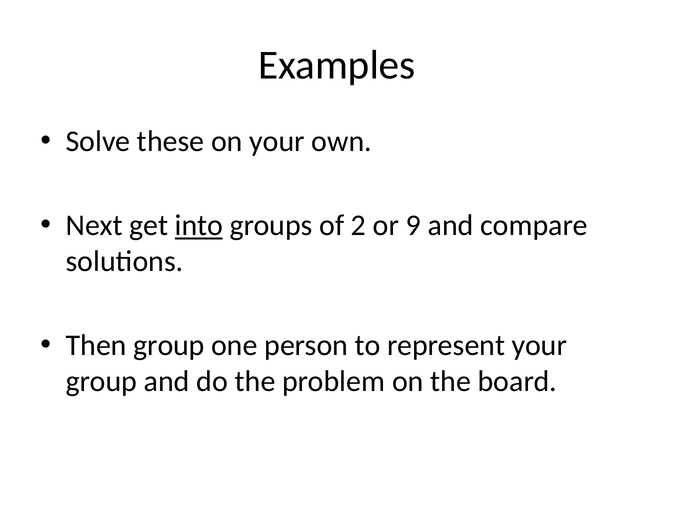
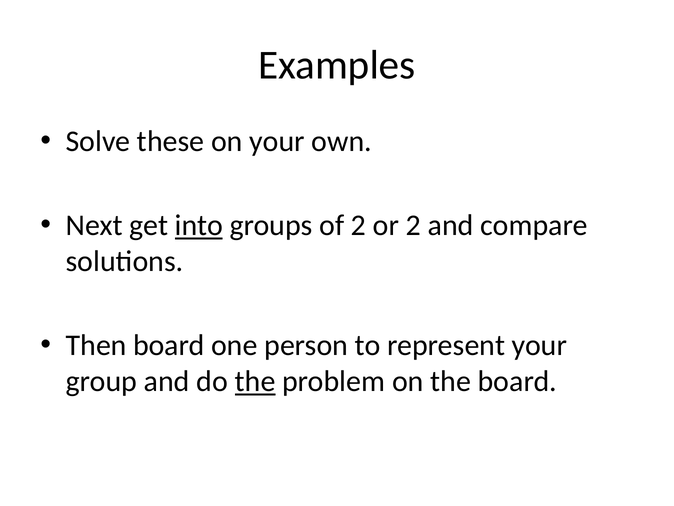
or 9: 9 -> 2
Then group: group -> board
the at (255, 381) underline: none -> present
